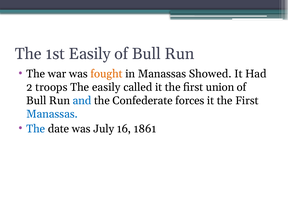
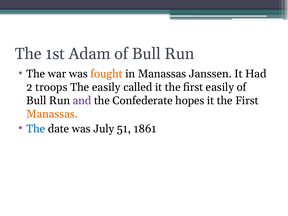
1st Easily: Easily -> Adam
Showed: Showed -> Janssen
first union: union -> easily
and colour: blue -> purple
forces: forces -> hopes
Manassas at (52, 114) colour: blue -> orange
16: 16 -> 51
